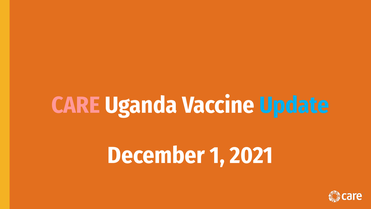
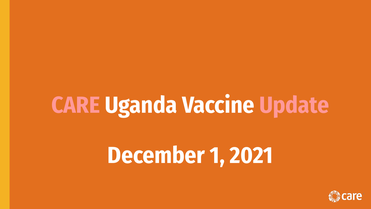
Update colour: light blue -> pink
